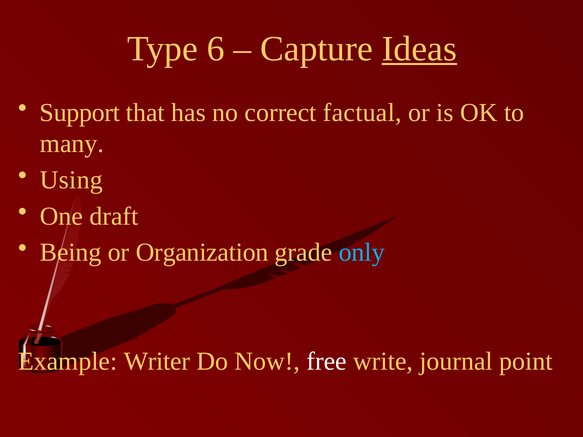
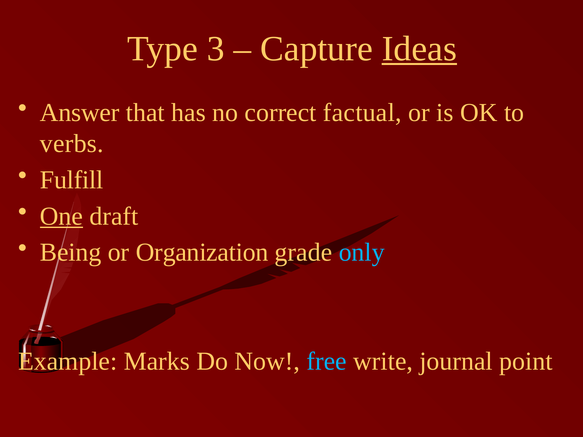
6: 6 -> 3
Support: Support -> Answer
many: many -> verbs
Using: Using -> Fulfill
One underline: none -> present
Writer: Writer -> Marks
free colour: white -> light blue
